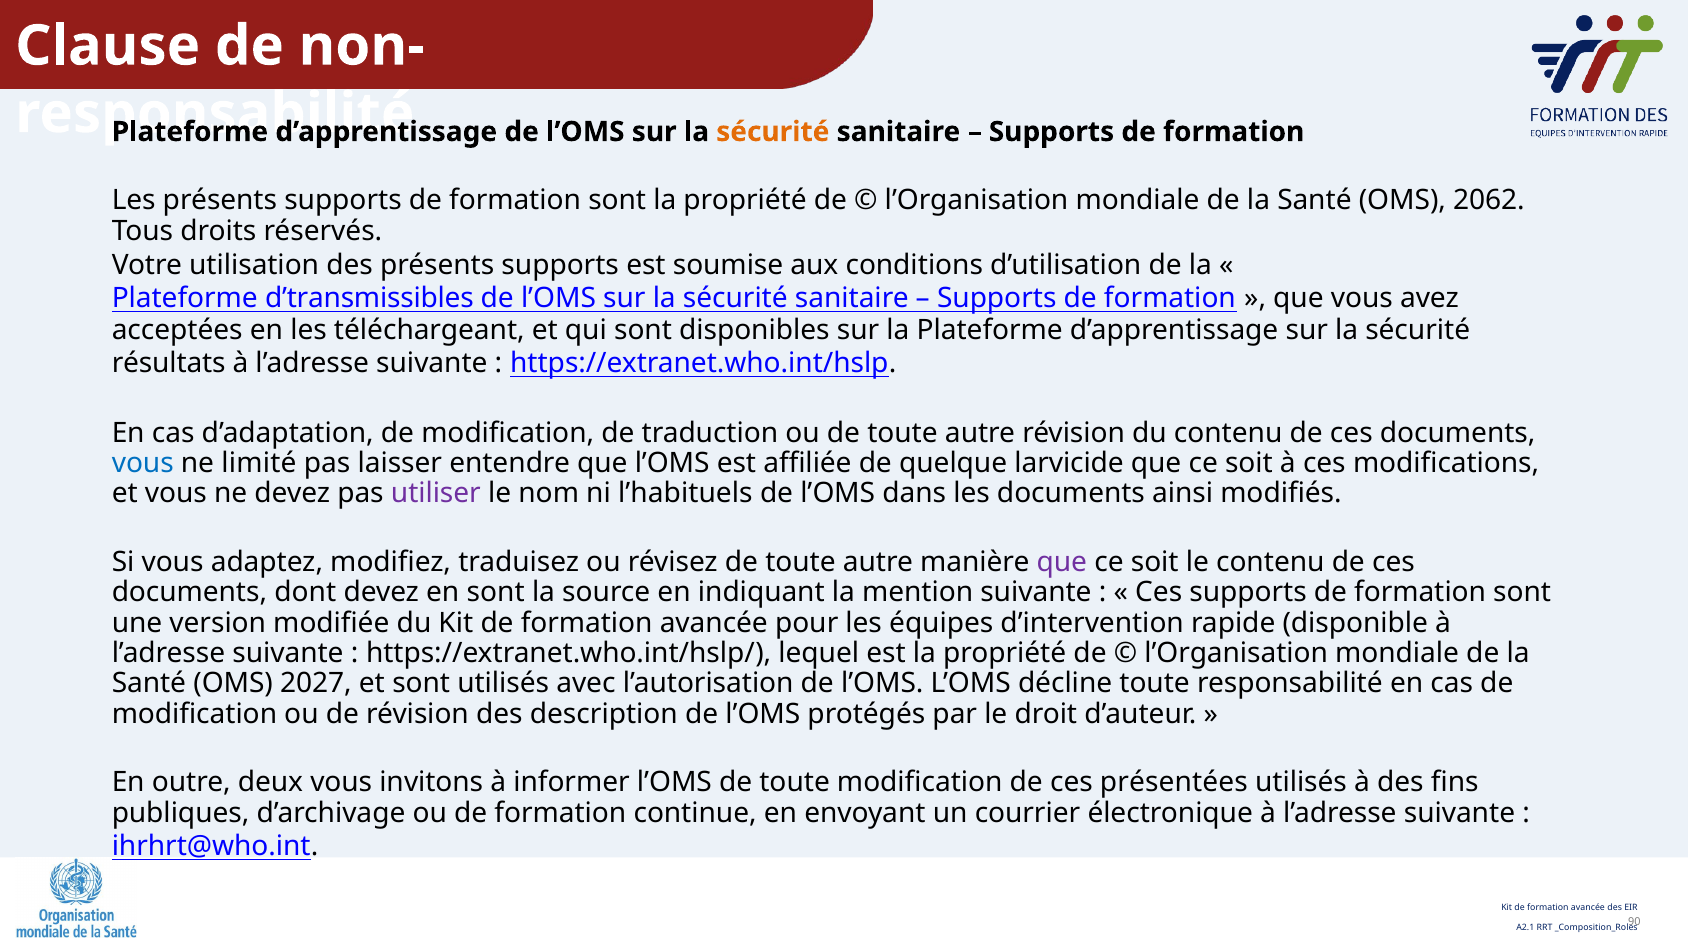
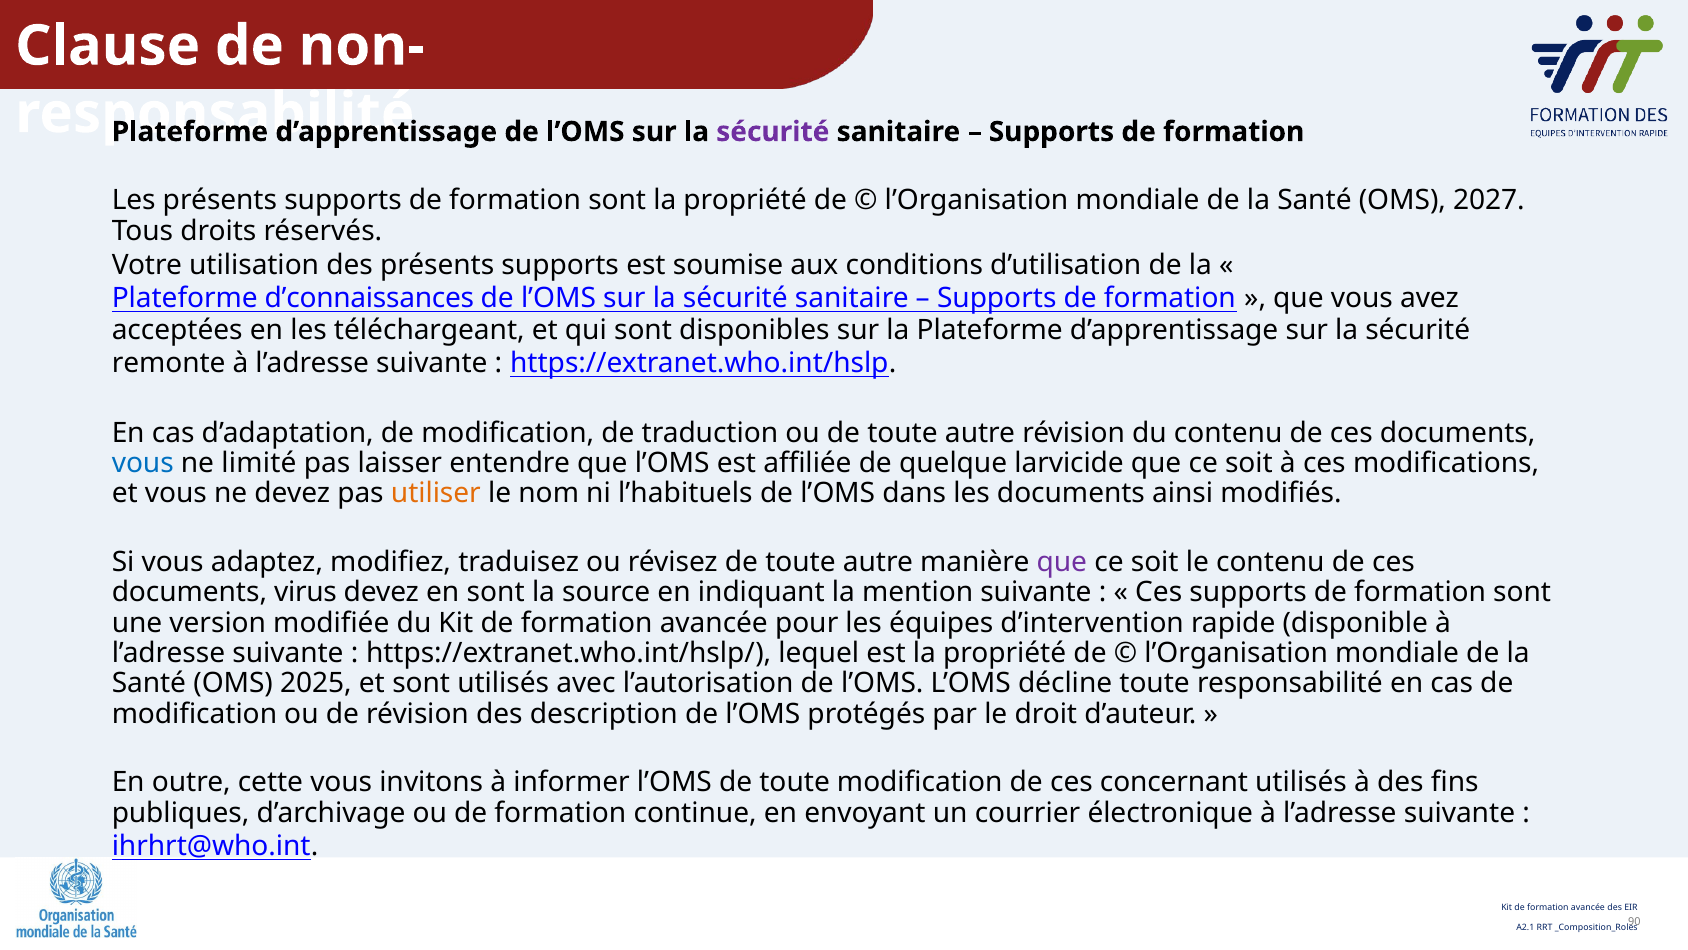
sécurité at (773, 132) colour: orange -> purple
2062: 2062 -> 2027
d’transmissibles: d’transmissibles -> d’connaissances
résultats: résultats -> remonte
utiliser colour: purple -> orange
dont: dont -> virus
2027: 2027 -> 2025
deux: deux -> cette
présentées: présentées -> concernant
